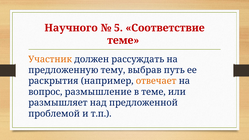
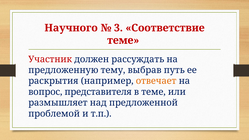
5: 5 -> 3
Участник colour: orange -> red
размышление: размышление -> представителя
